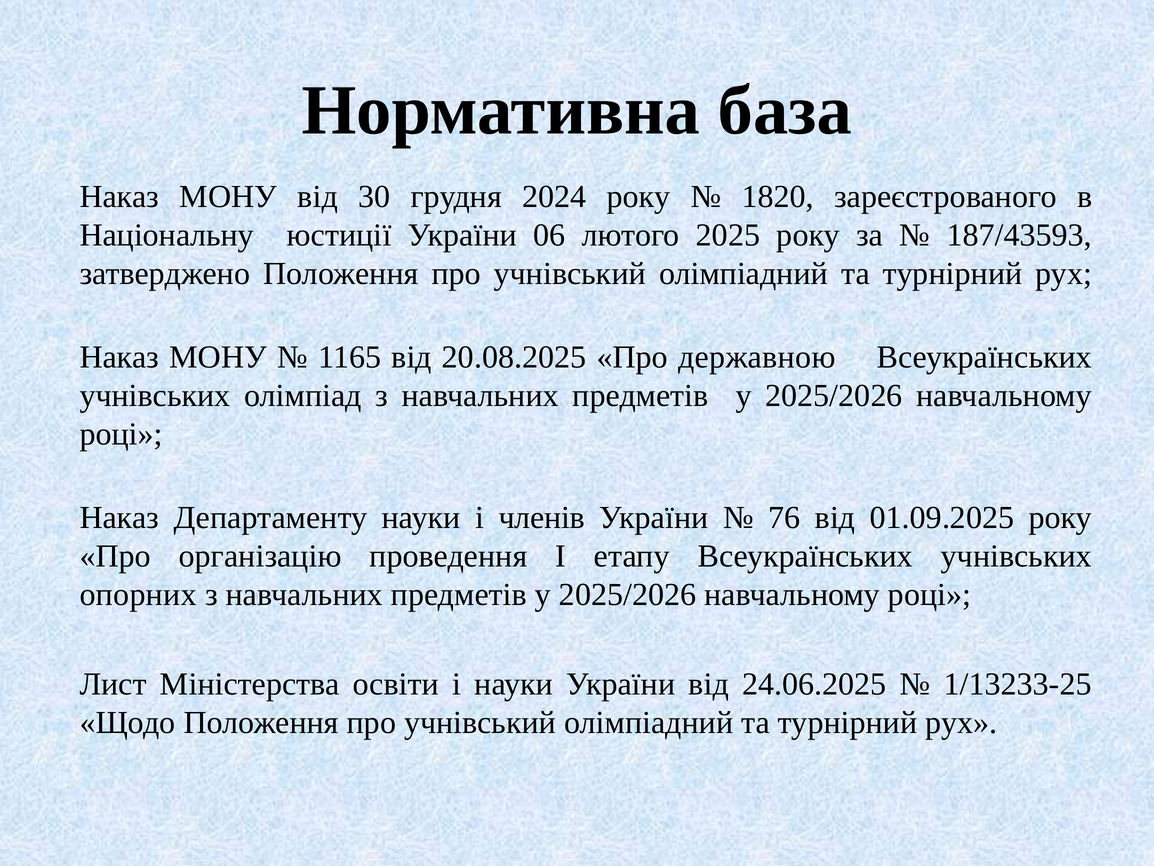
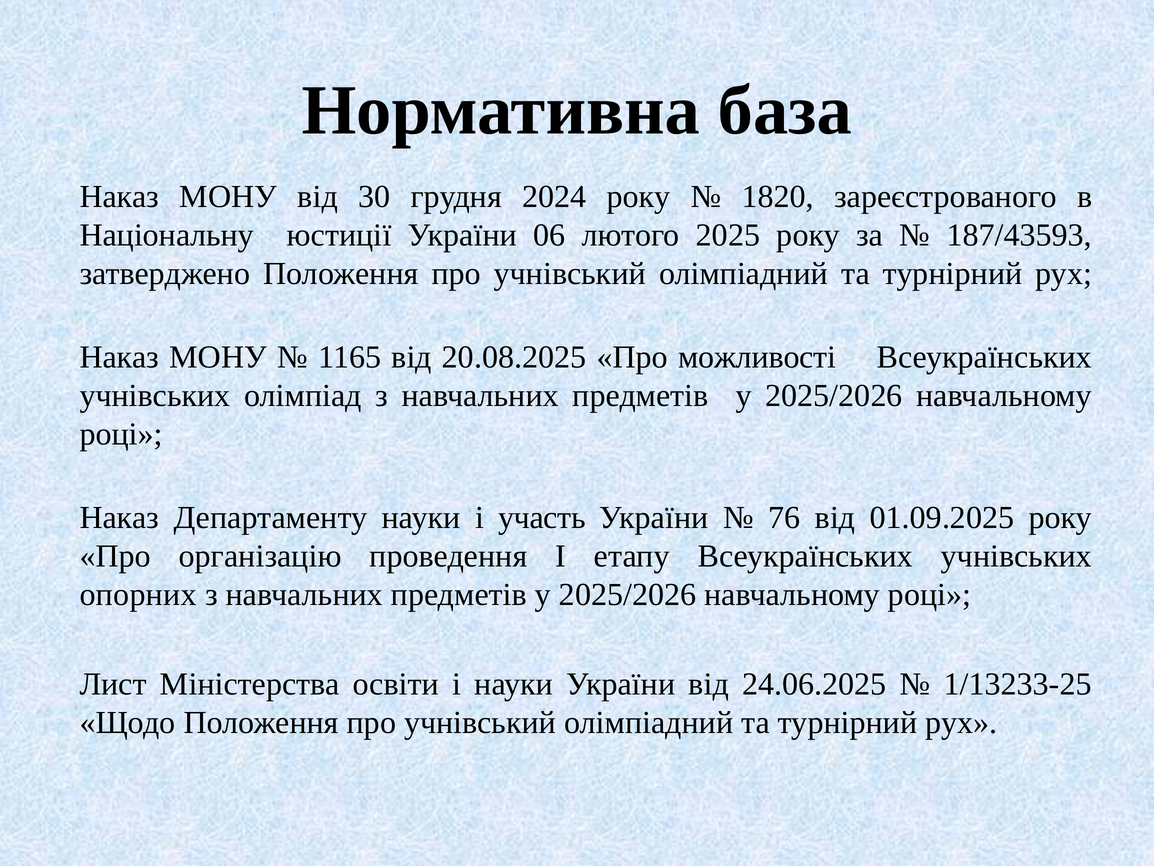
державною: державною -> можливості
членів: членів -> участь
